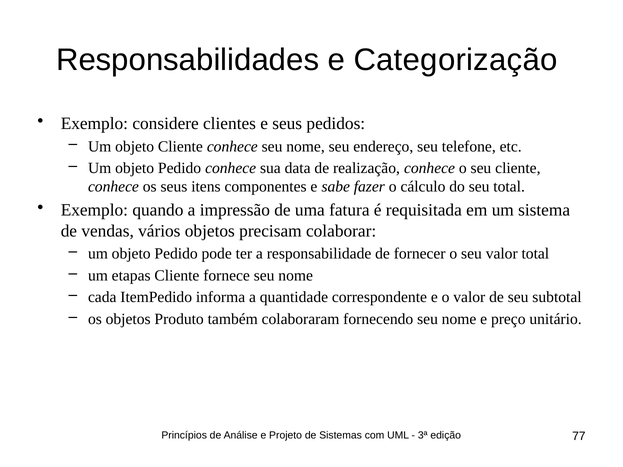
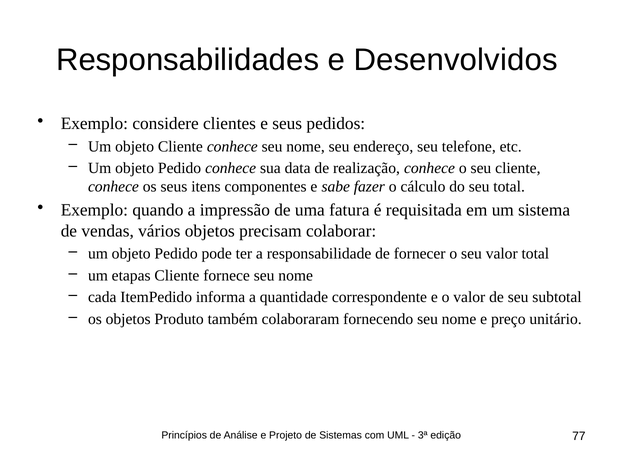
Categorização: Categorização -> Desenvolvidos
